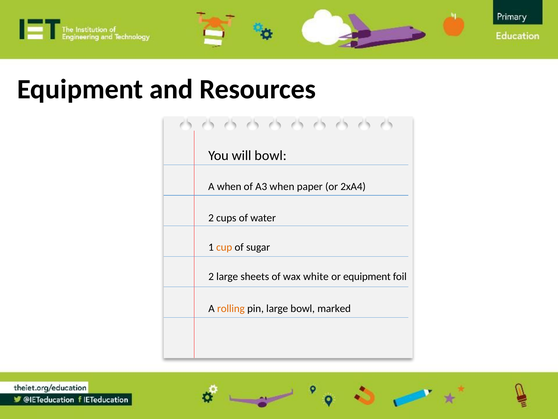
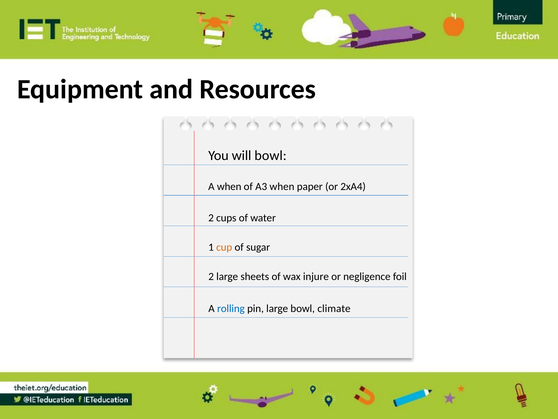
white: white -> injure
or equipment: equipment -> negligence
rolling colour: orange -> blue
marked: marked -> climate
